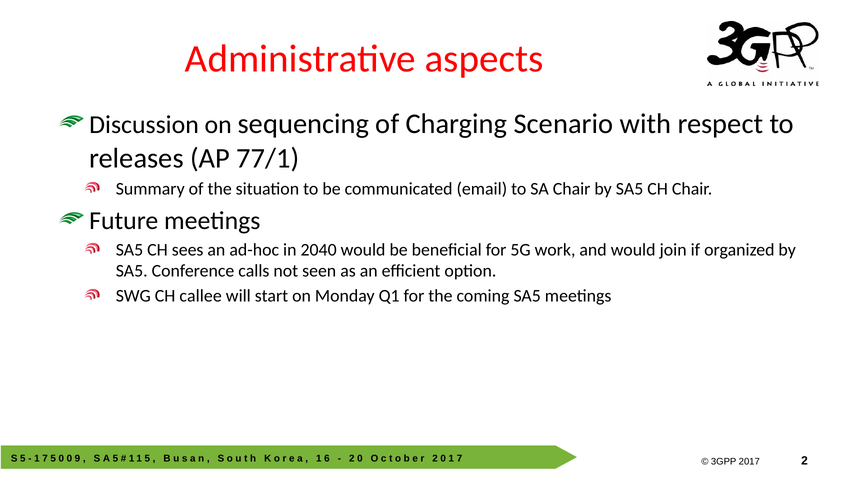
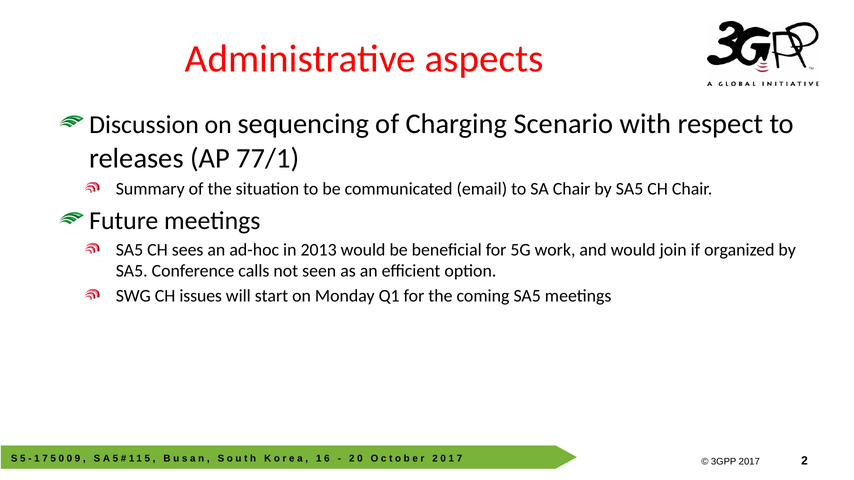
2040: 2040 -> 2013
callee: callee -> issues
